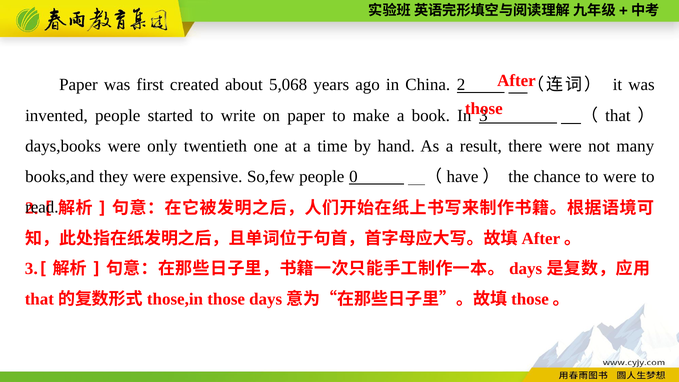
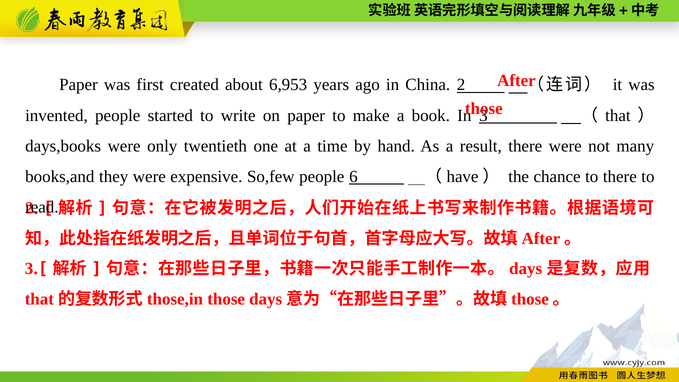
5,068: 5,068 -> 6,953
0: 0 -> 6
to were: were -> there
